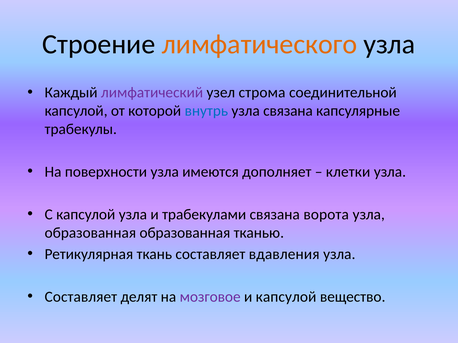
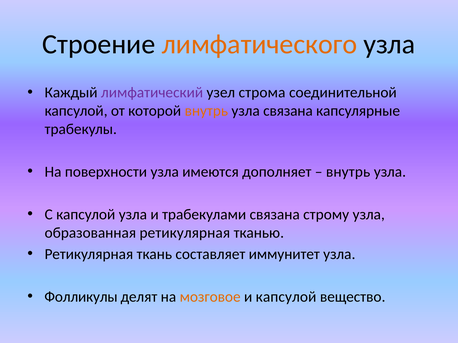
внутрь at (206, 111) colour: blue -> orange
клетки at (348, 172): клетки -> внутрь
ворота: ворота -> строму
образованная образованная: образованная -> ретикулярная
вдавления: вдавления -> иммунитет
Составляет at (81, 297): Составляет -> Фолликулы
мозговое colour: purple -> orange
